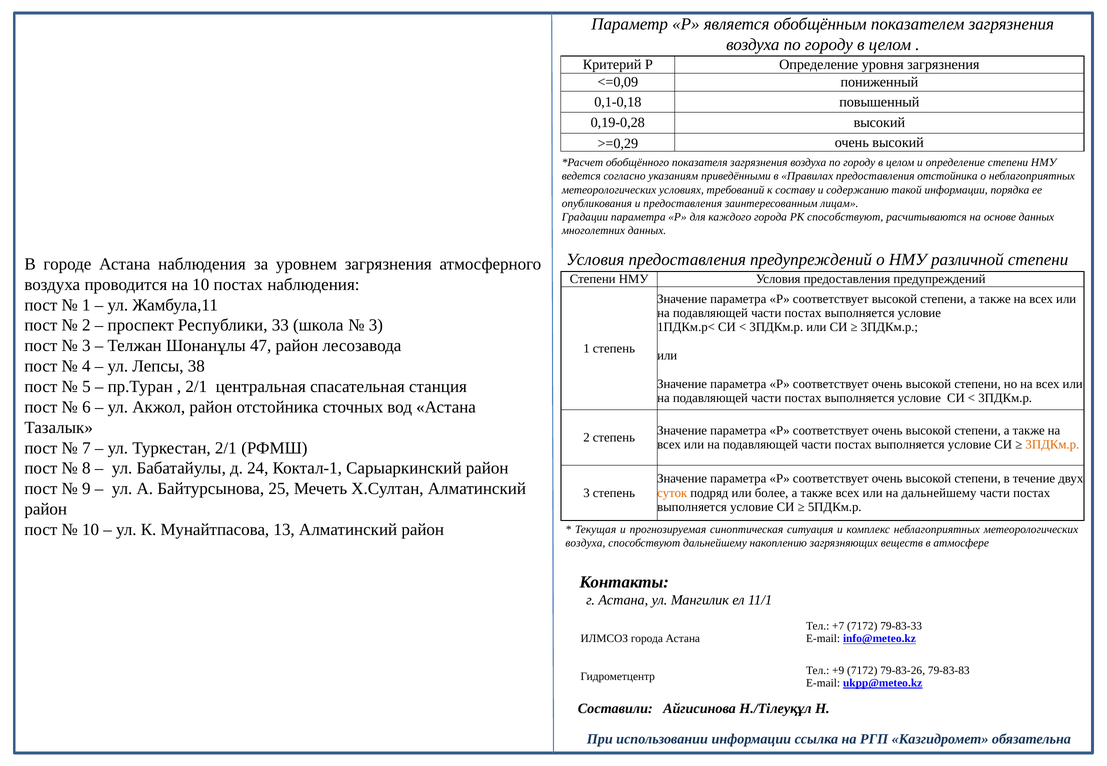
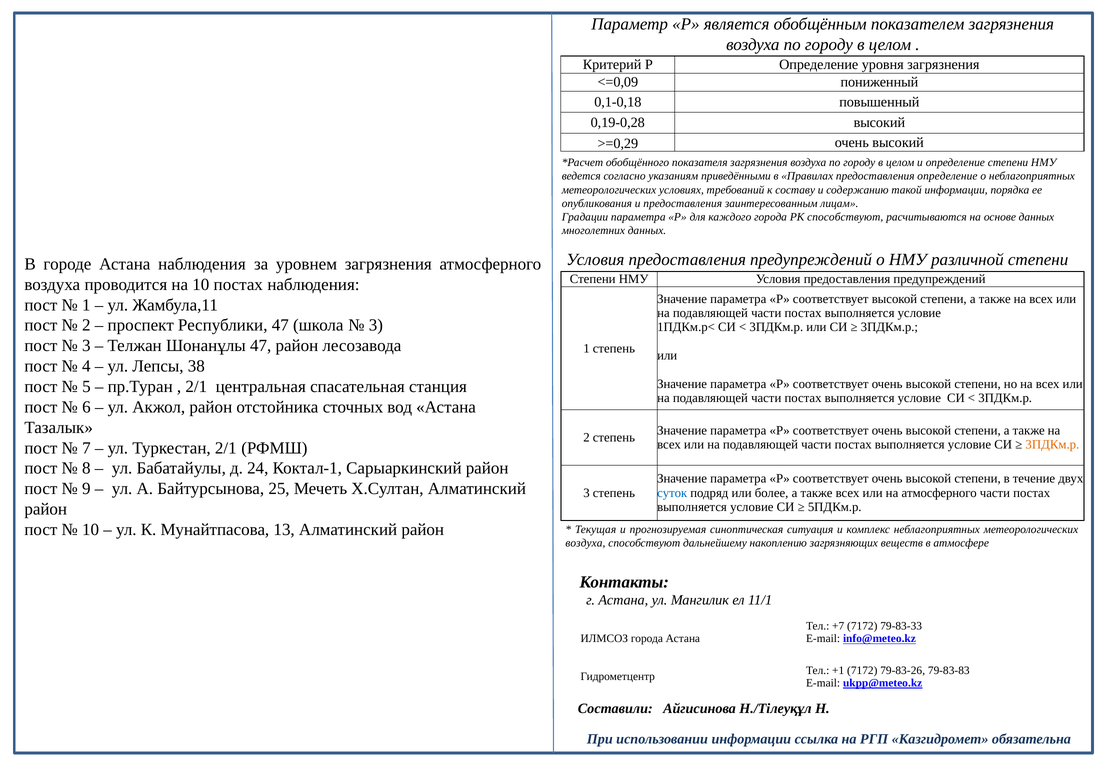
предоставления отстойника: отстойника -> определение
Республики 33: 33 -> 47
суток colour: orange -> blue
на дальнейшему: дальнейшему -> атмосферного
+9: +9 -> +1
